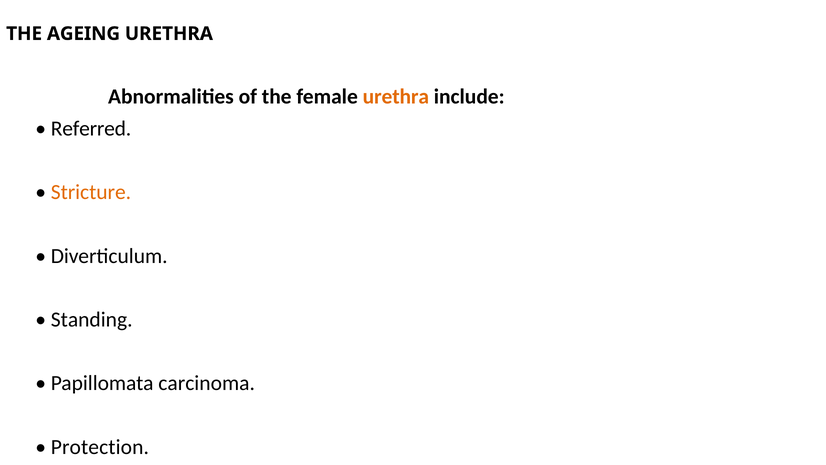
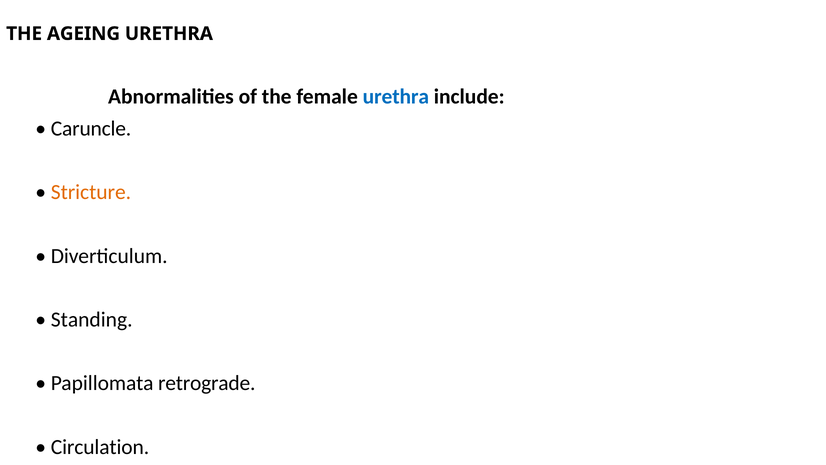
urethra at (396, 97) colour: orange -> blue
Referred: Referred -> Caruncle
carcinoma: carcinoma -> retrograde
Protection: Protection -> Circulation
